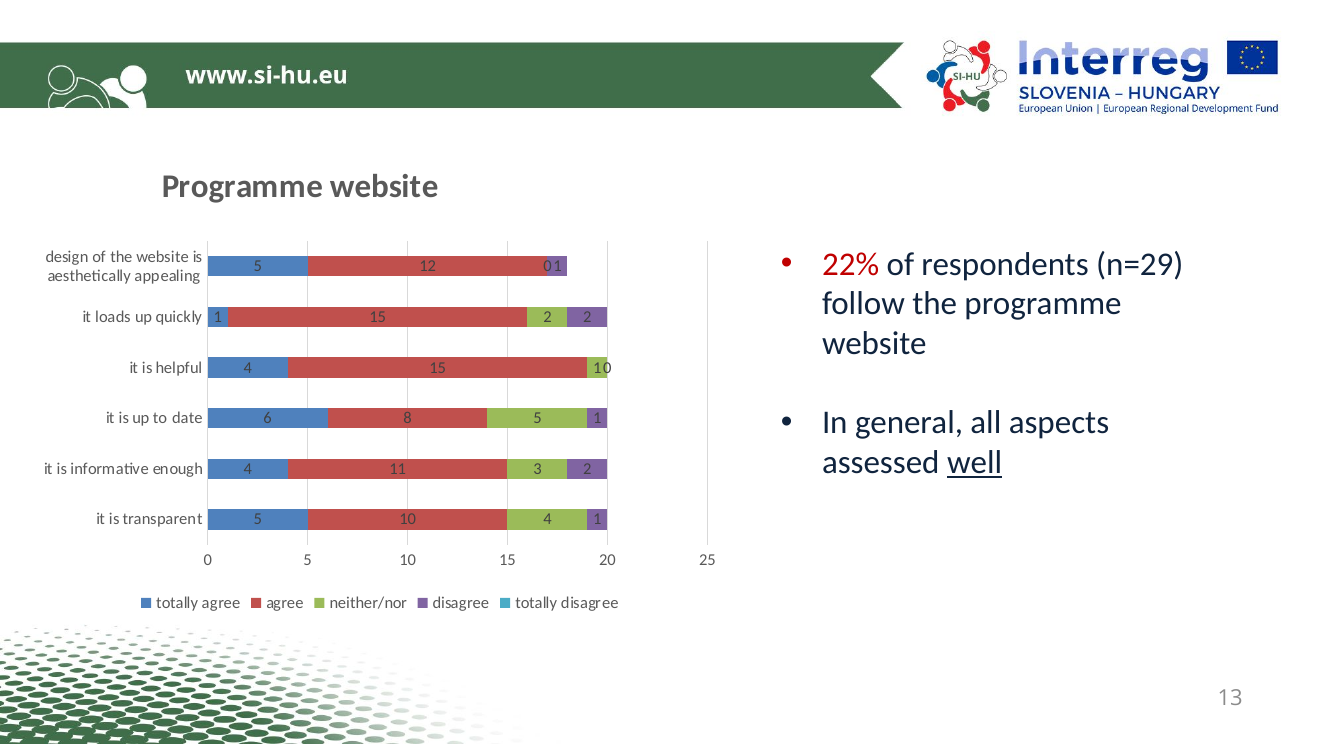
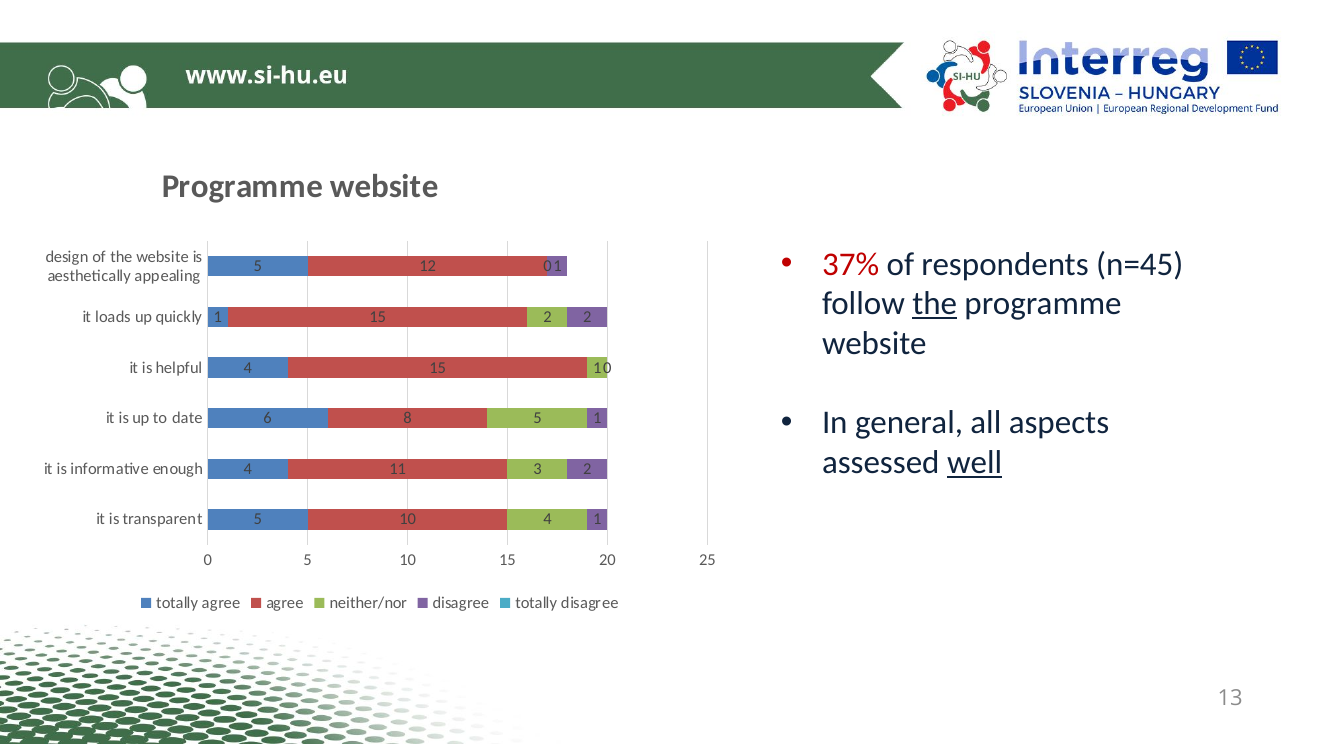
22%: 22% -> 37%
n=29: n=29 -> n=45
the at (935, 304) underline: none -> present
